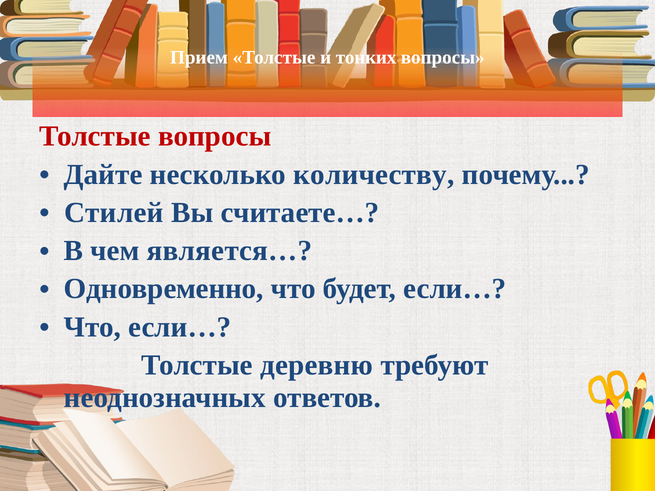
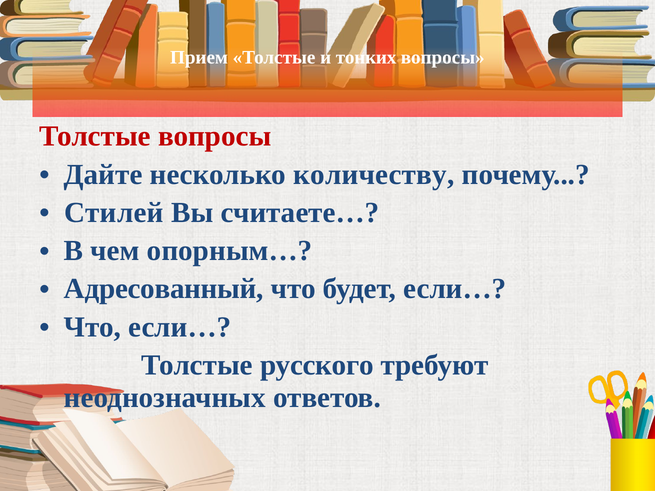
является…: является… -> опорным…
Одновременно: Одновременно -> Адресованный
деревню: деревню -> русского
